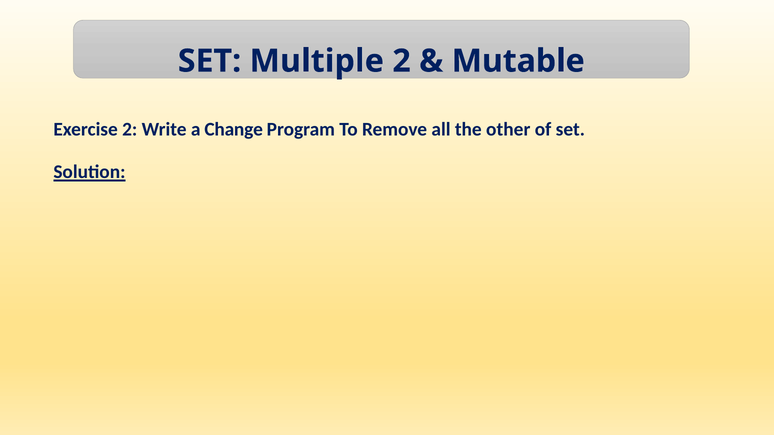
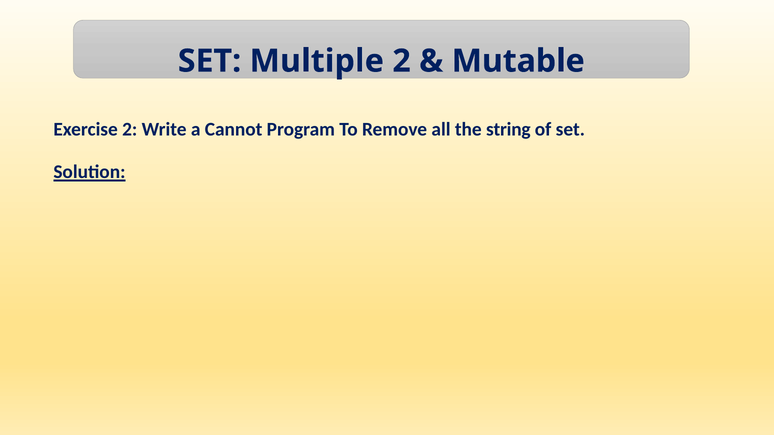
Change: Change -> Cannot
other: other -> string
